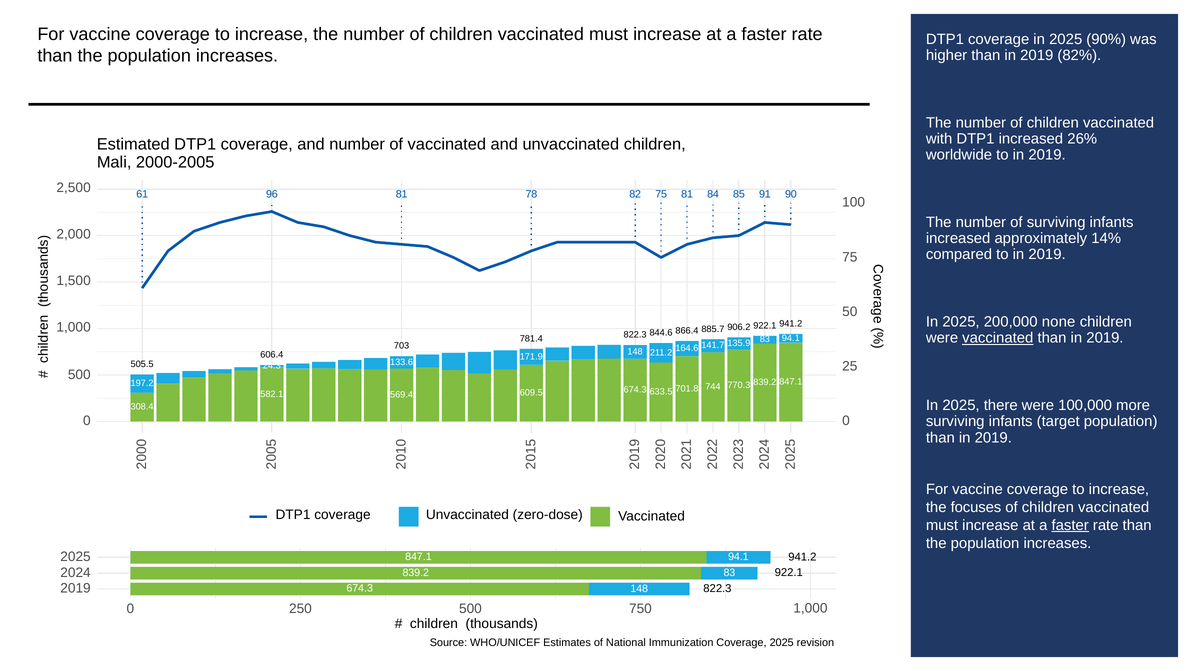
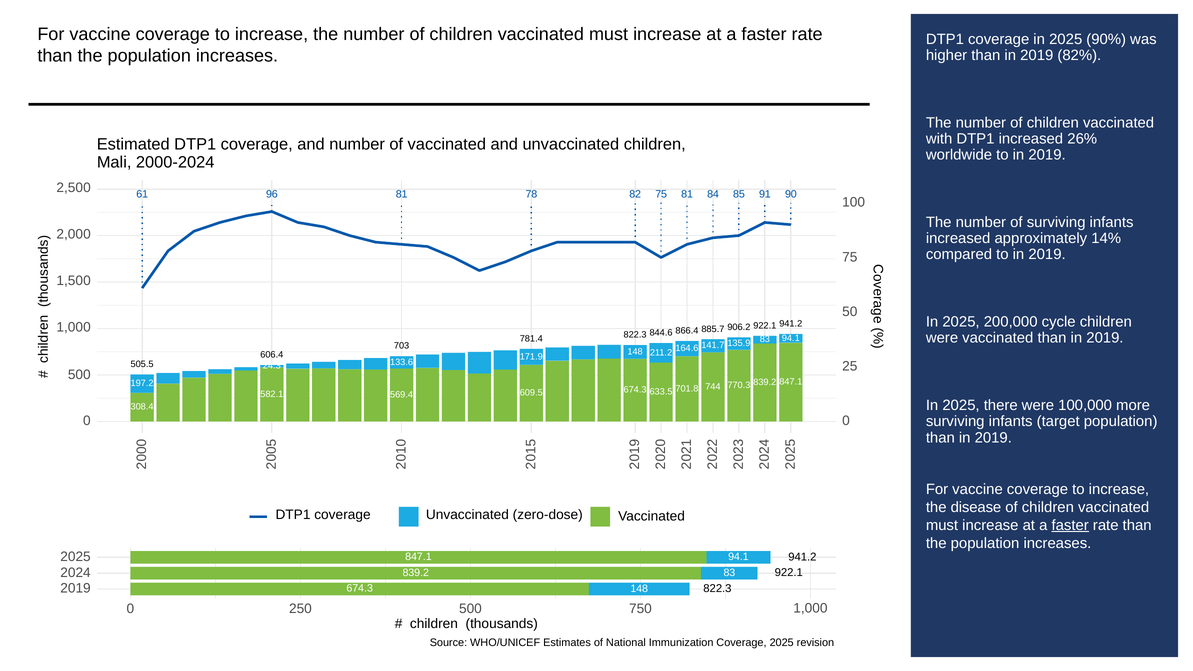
2000-2005: 2000-2005 -> 2000-2024
none: none -> cycle
vaccinated at (998, 338) underline: present -> none
focuses: focuses -> disease
